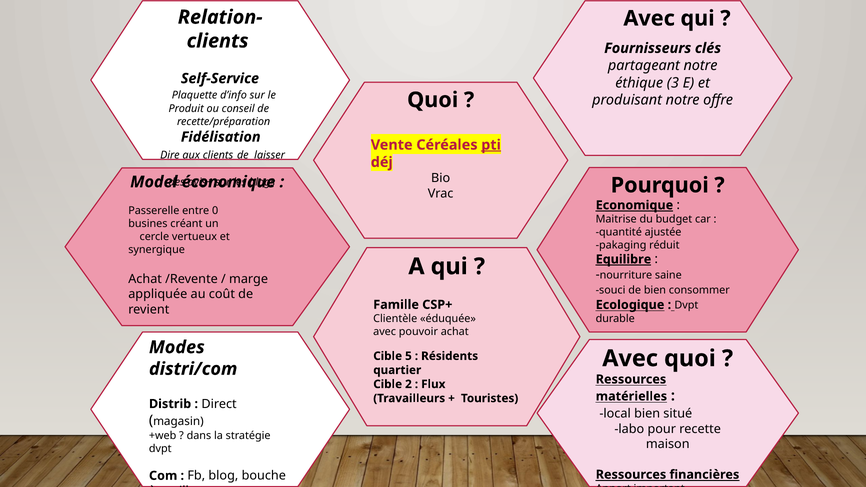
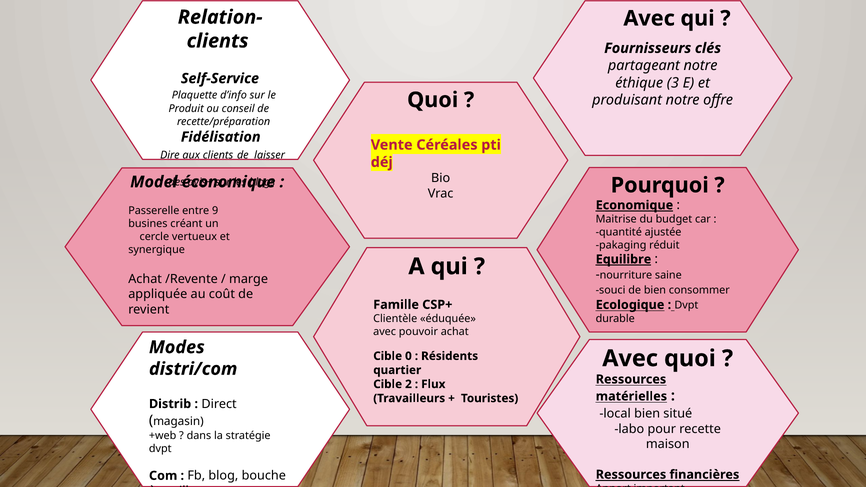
pti underline: present -> none
0: 0 -> 9
5: 5 -> 0
